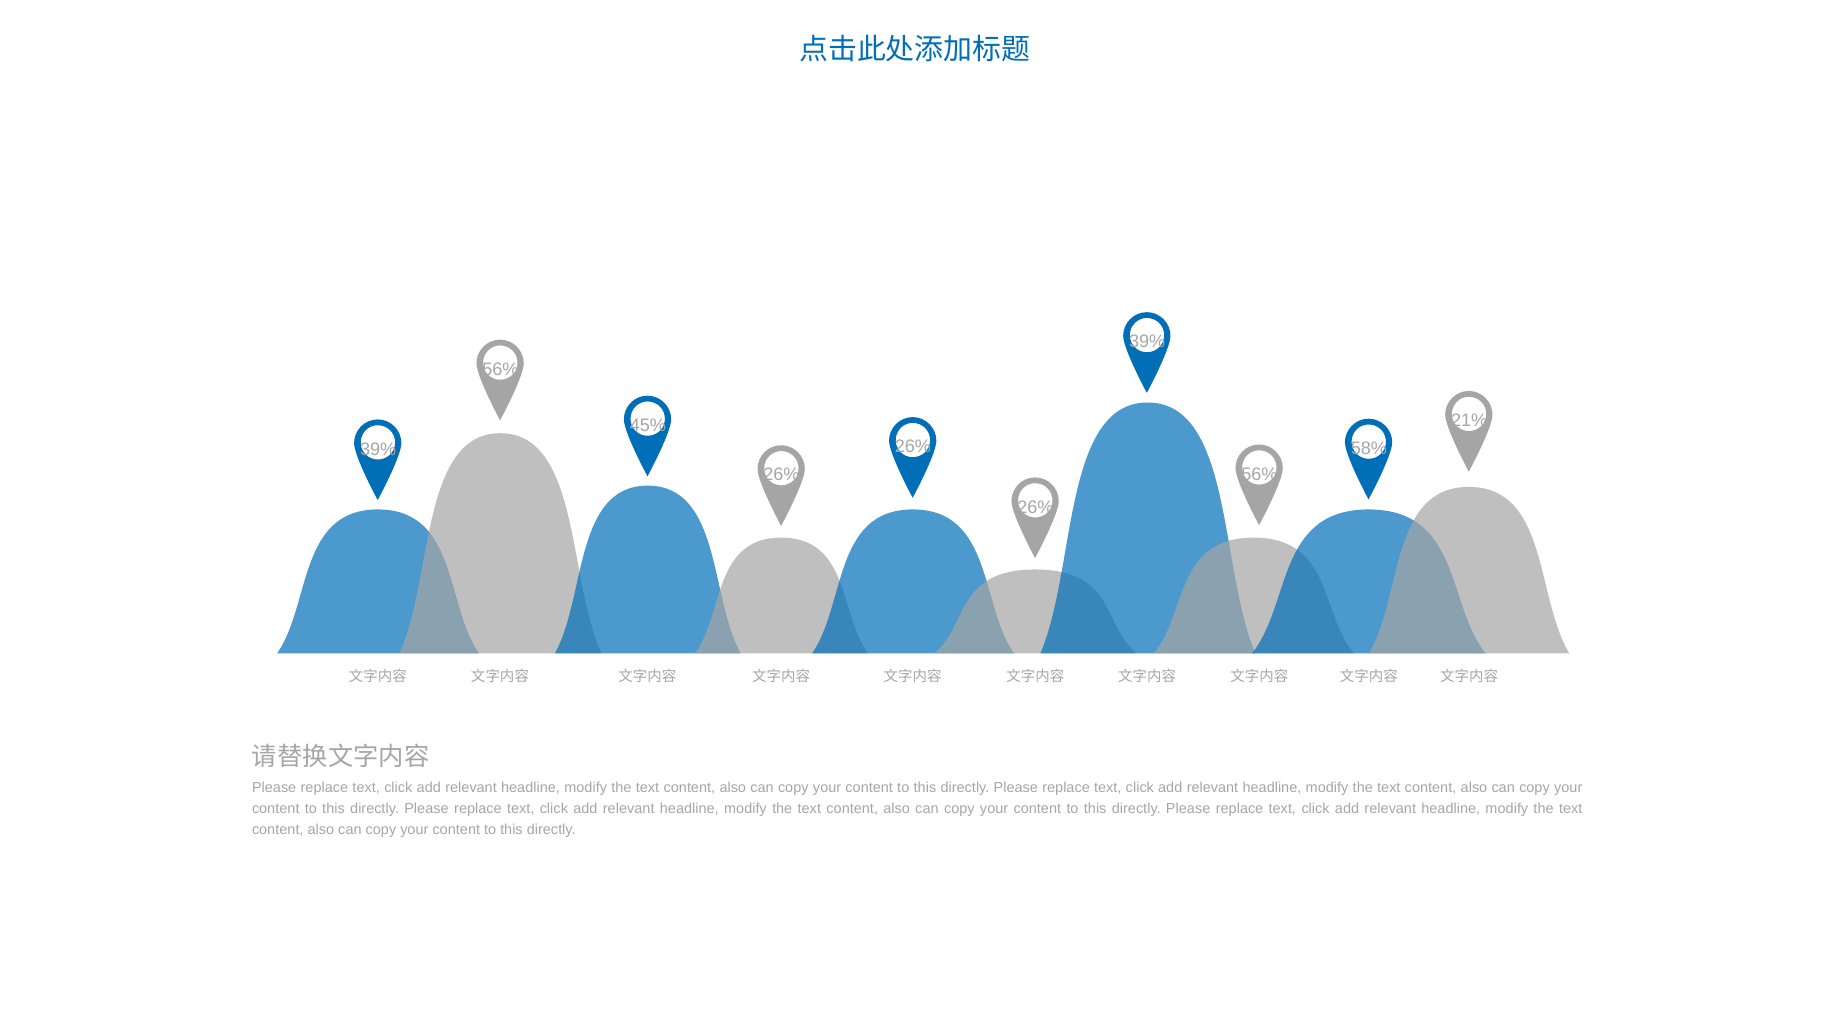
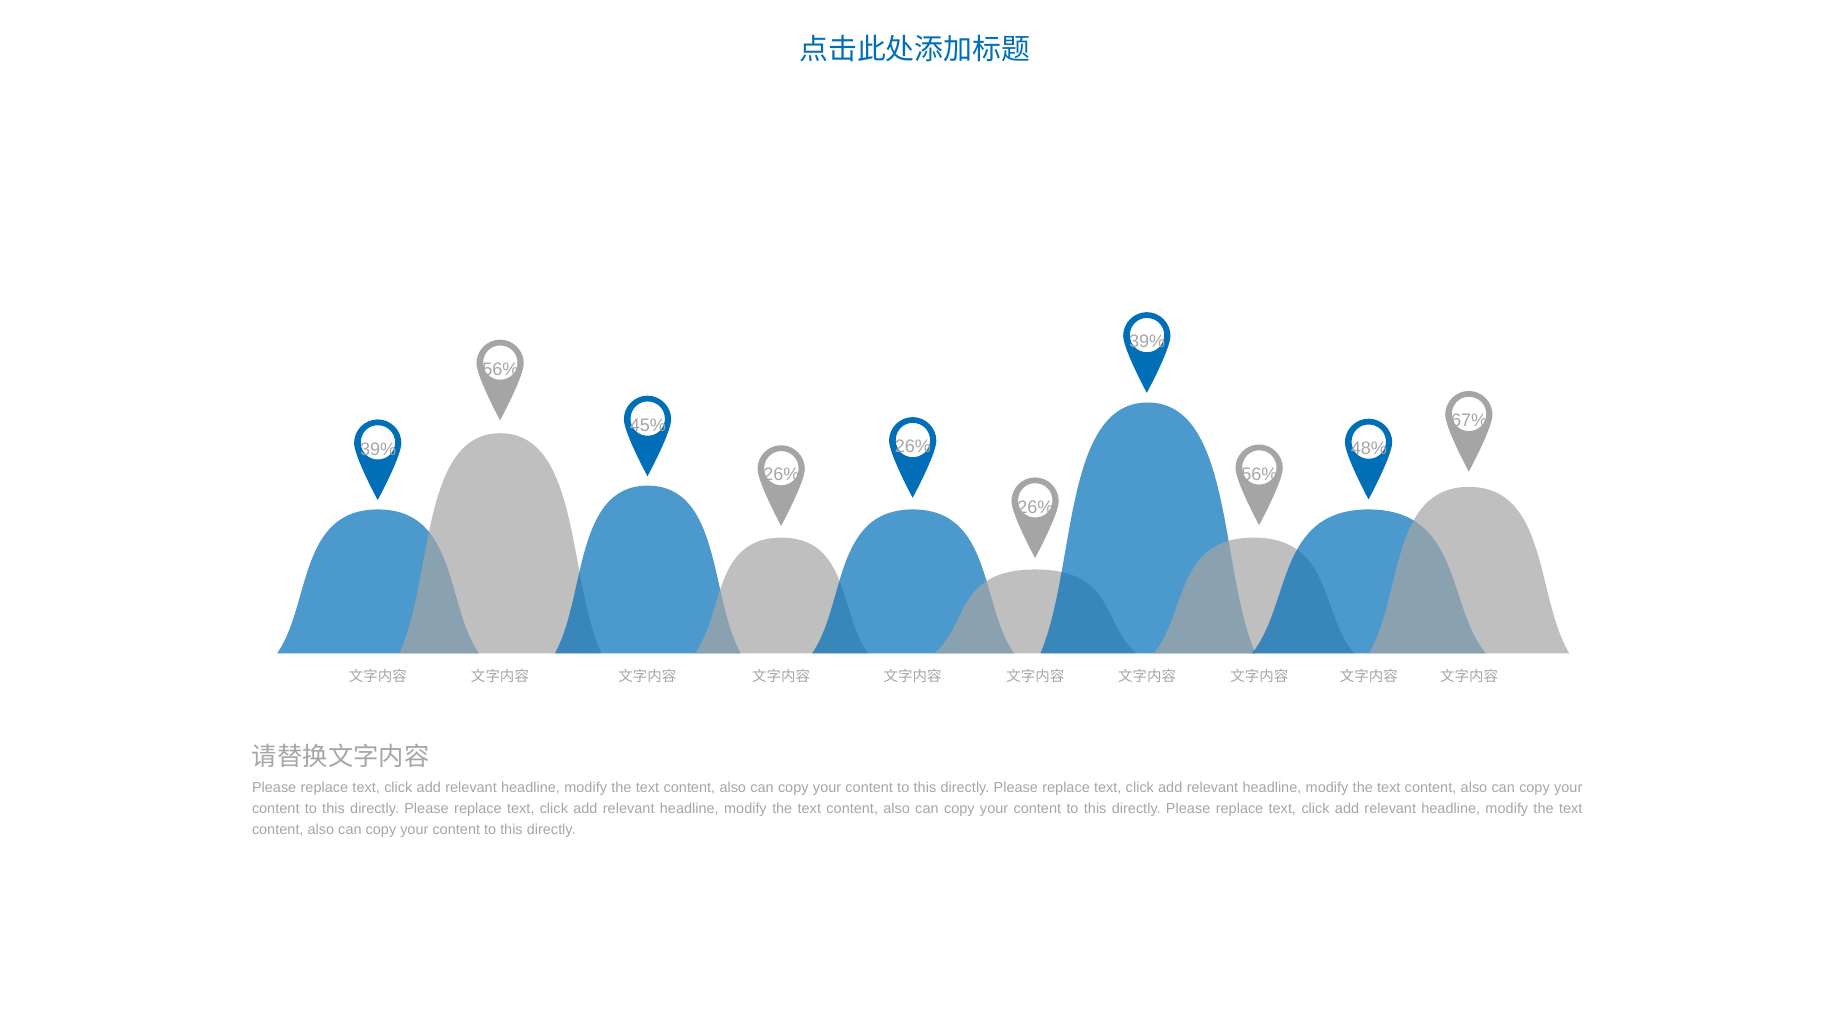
21%: 21% -> 67%
58%: 58% -> 48%
